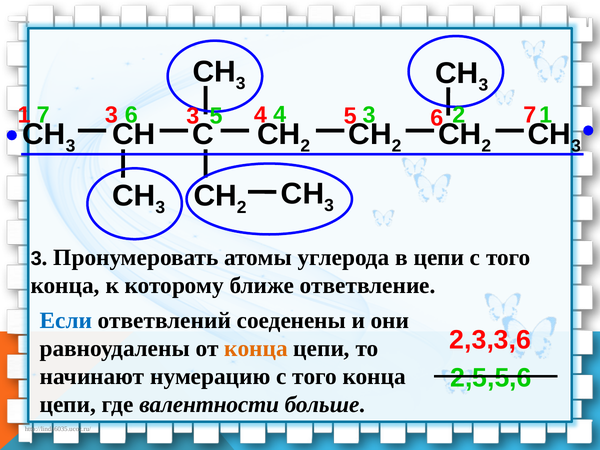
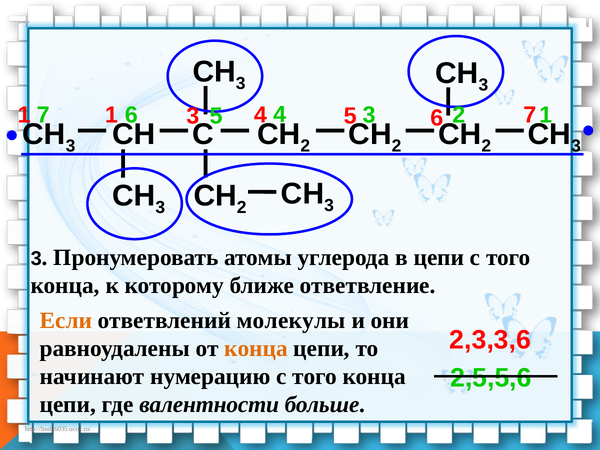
7 3: 3 -> 1
Если colour: blue -> orange
соеденены: соеденены -> молекулы
